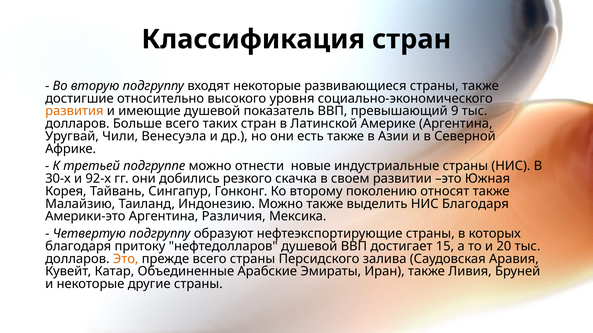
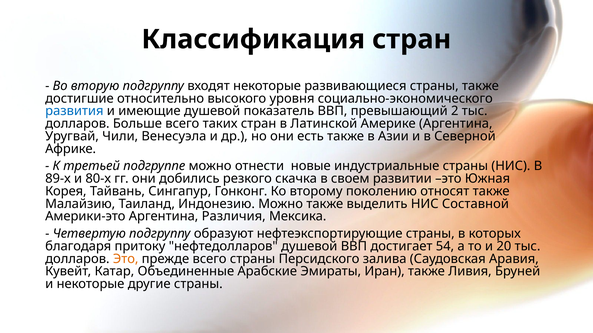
развития colour: orange -> blue
9: 9 -> 2
30-х: 30-х -> 89-х
92-х: 92-х -> 80-х
НИС Благодаря: Благодаря -> Составной
15: 15 -> 54
